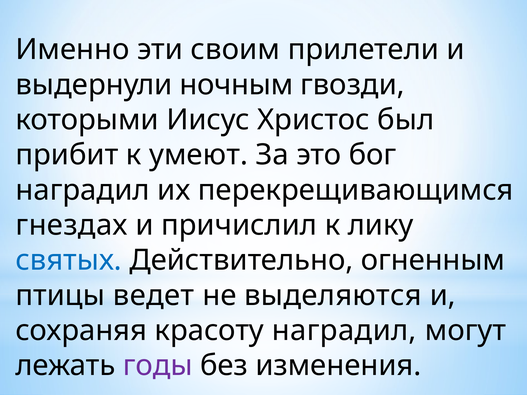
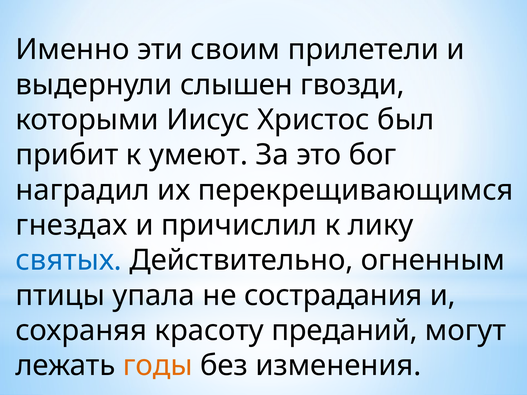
ночным: ночным -> слышен
ведет: ведет -> упала
выделяются: выделяются -> сострадания
красоту наградил: наградил -> преданий
годы colour: purple -> orange
